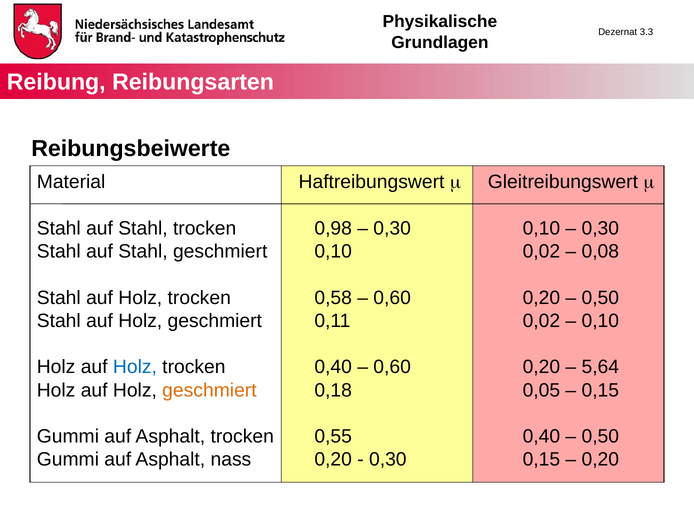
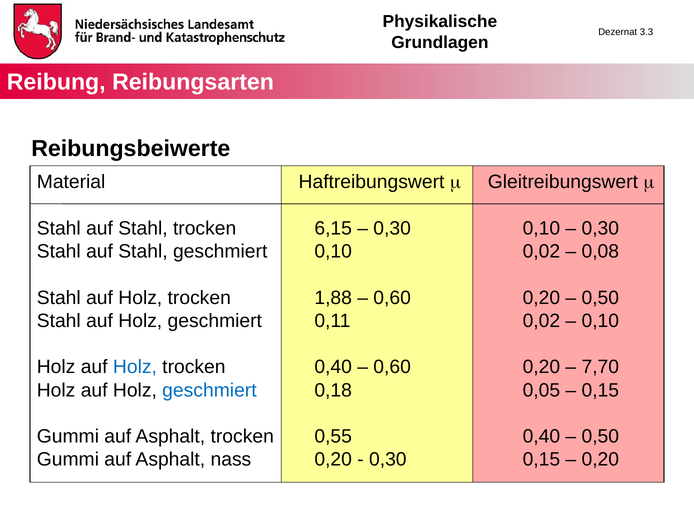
0,98: 0,98 -> 6,15
0,58: 0,58 -> 1,88
5,64: 5,64 -> 7,70
geschmiert at (209, 391) colour: orange -> blue
